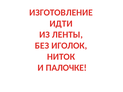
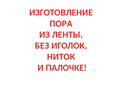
ИДТИ: ИДТИ -> ПОРА
